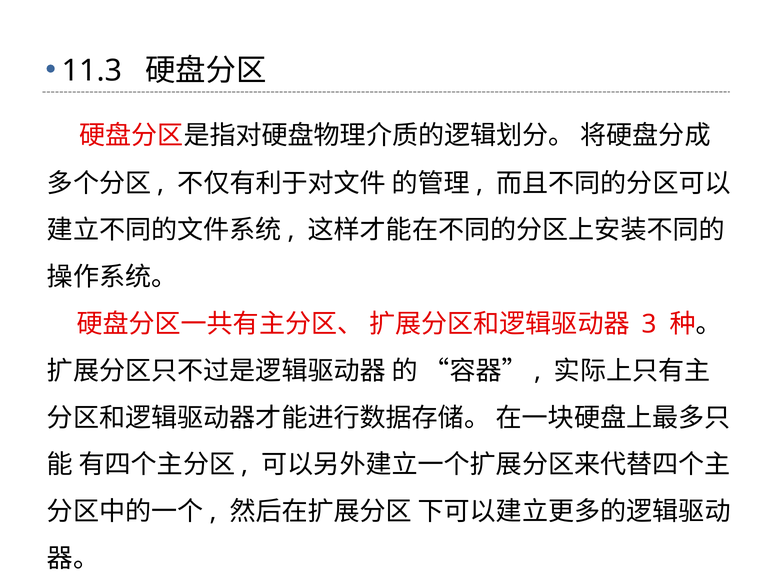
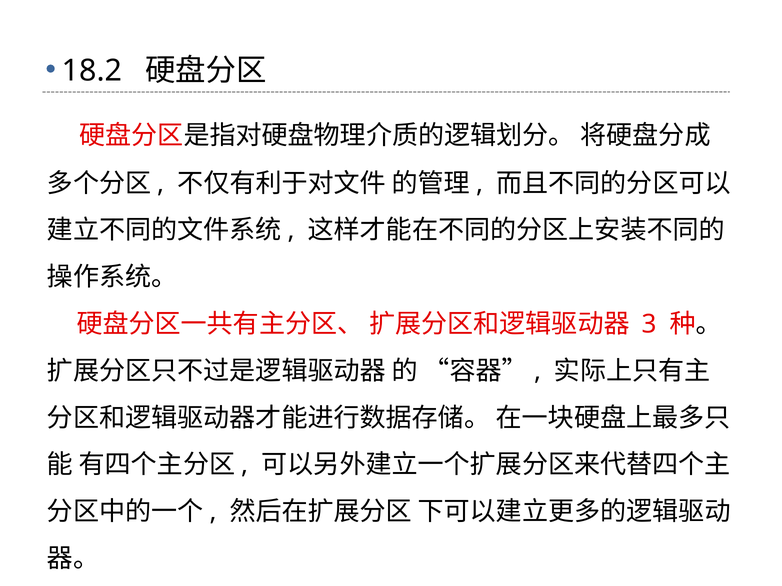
11.3: 11.3 -> 18.2
